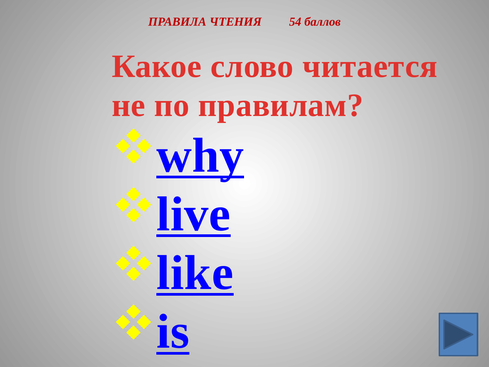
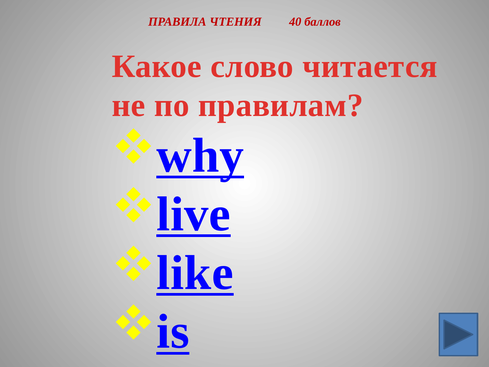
54: 54 -> 40
